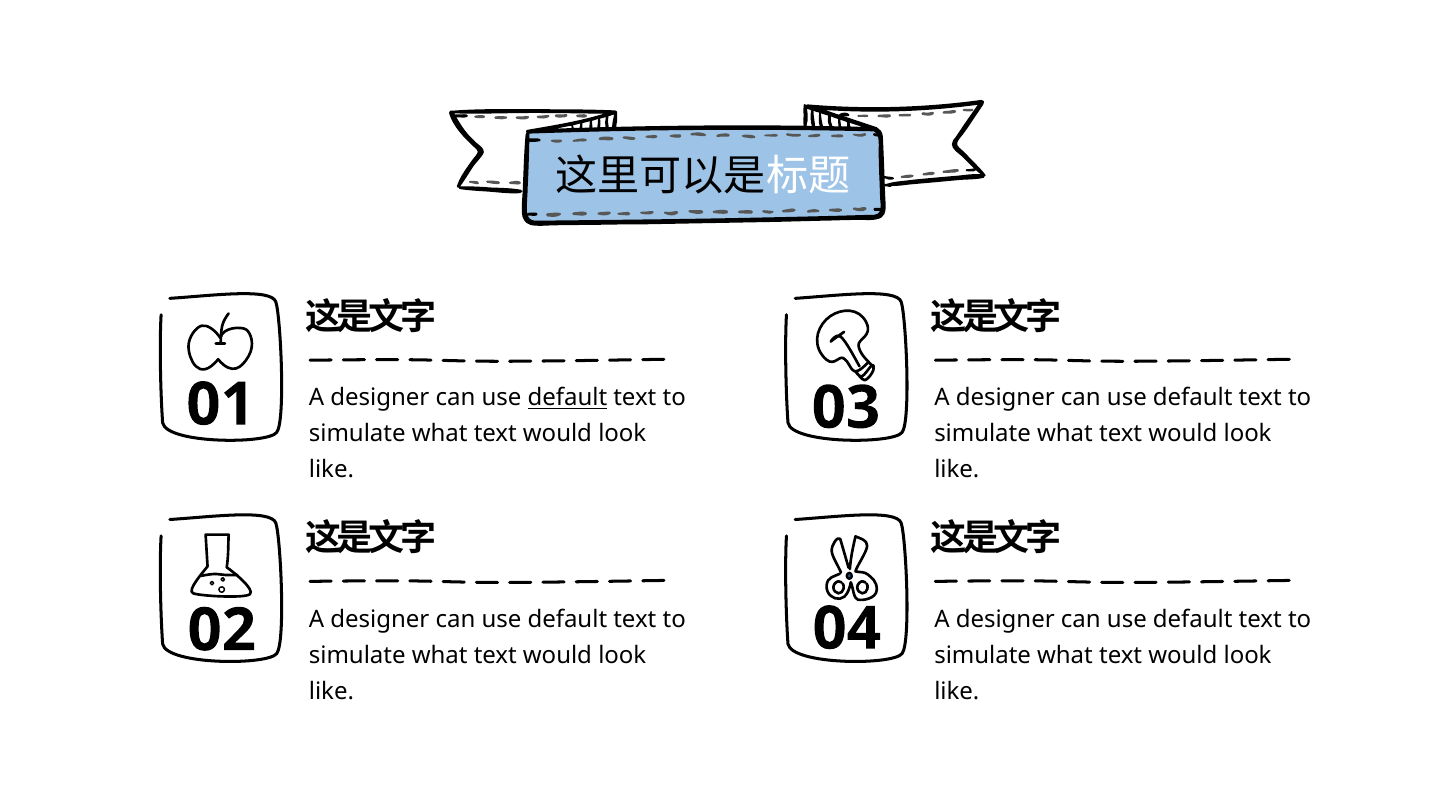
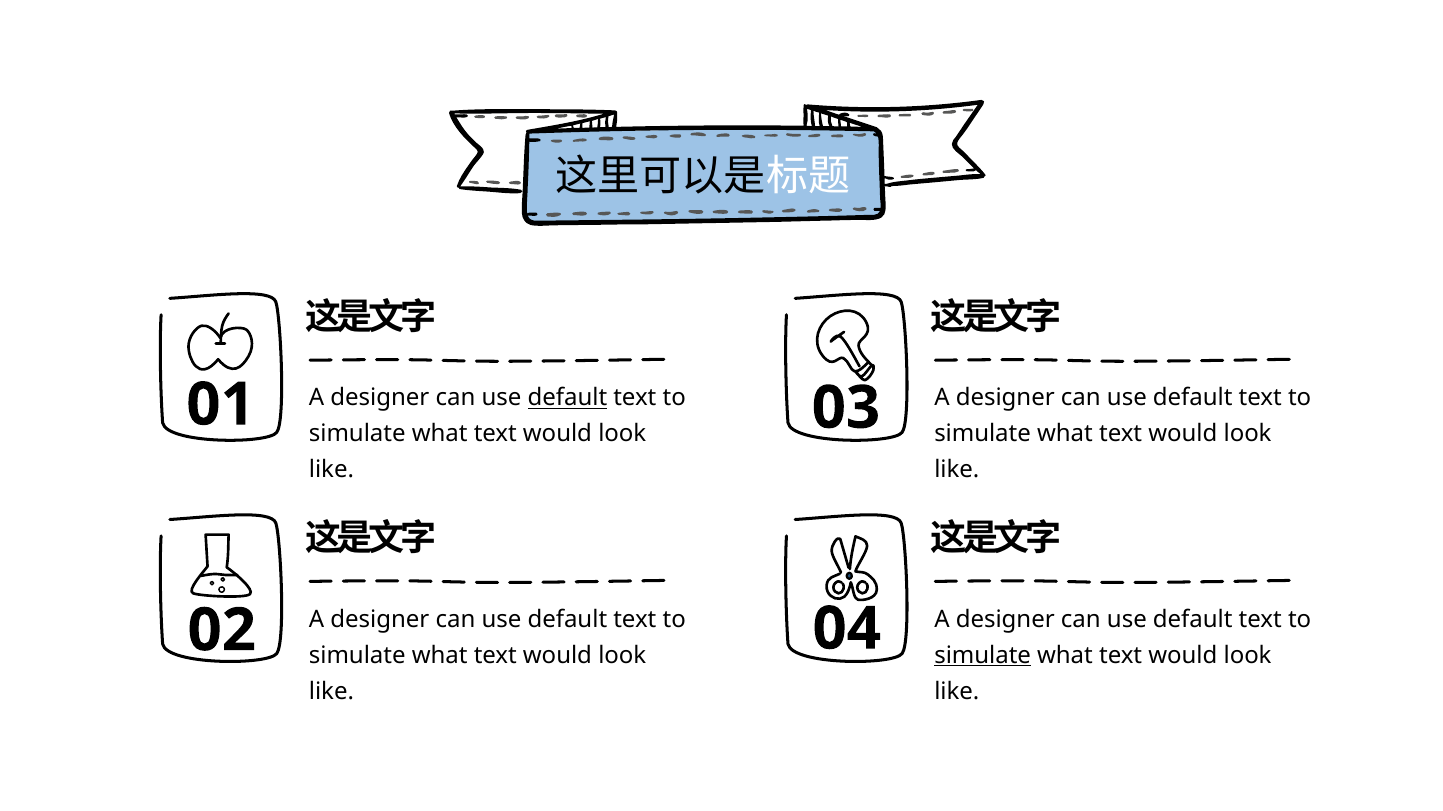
simulate at (983, 656) underline: none -> present
